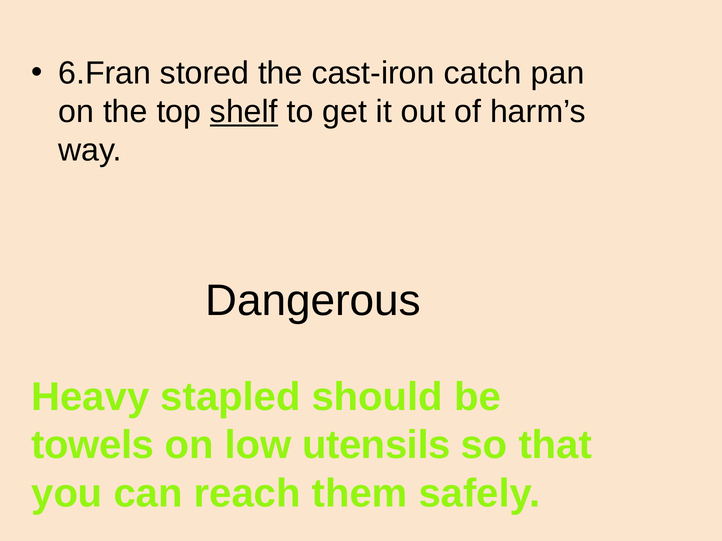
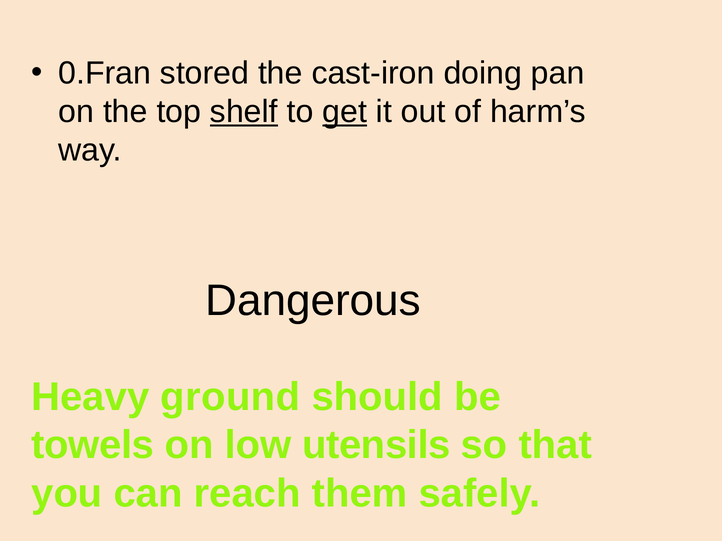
6.Fran: 6.Fran -> 0.Fran
catch: catch -> doing
get underline: none -> present
stapled: stapled -> ground
